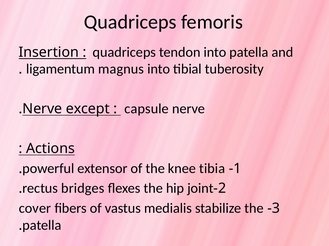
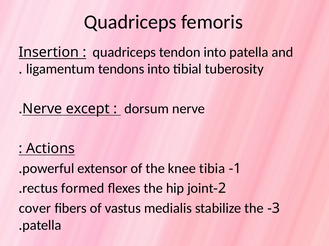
magnus: magnus -> tendons
capsule: capsule -> dorsum
bridges: bridges -> formed
